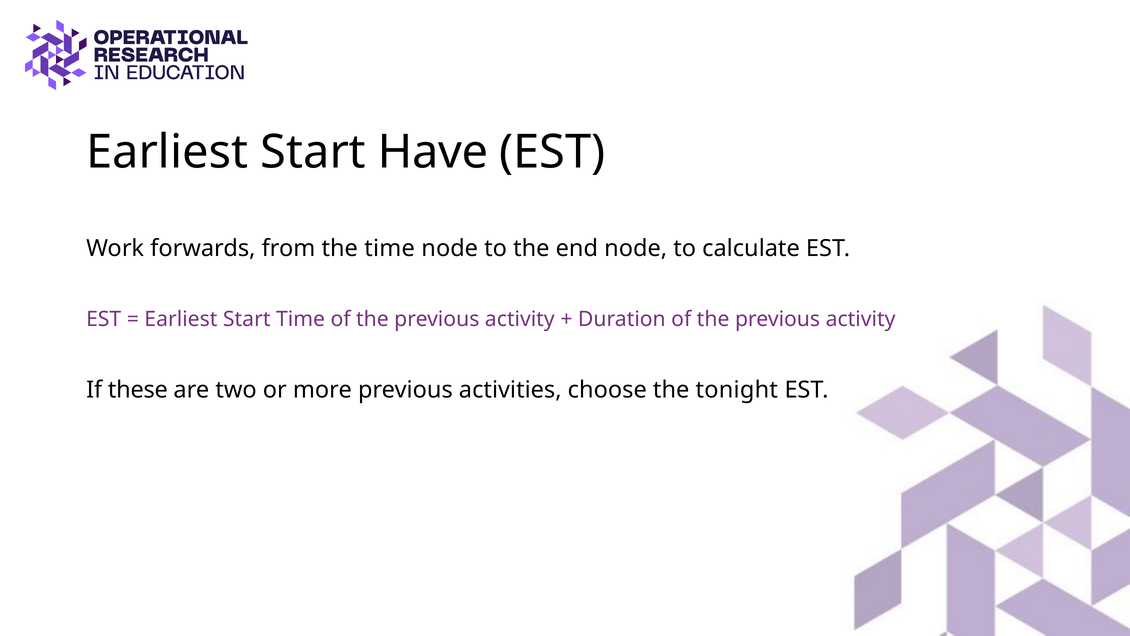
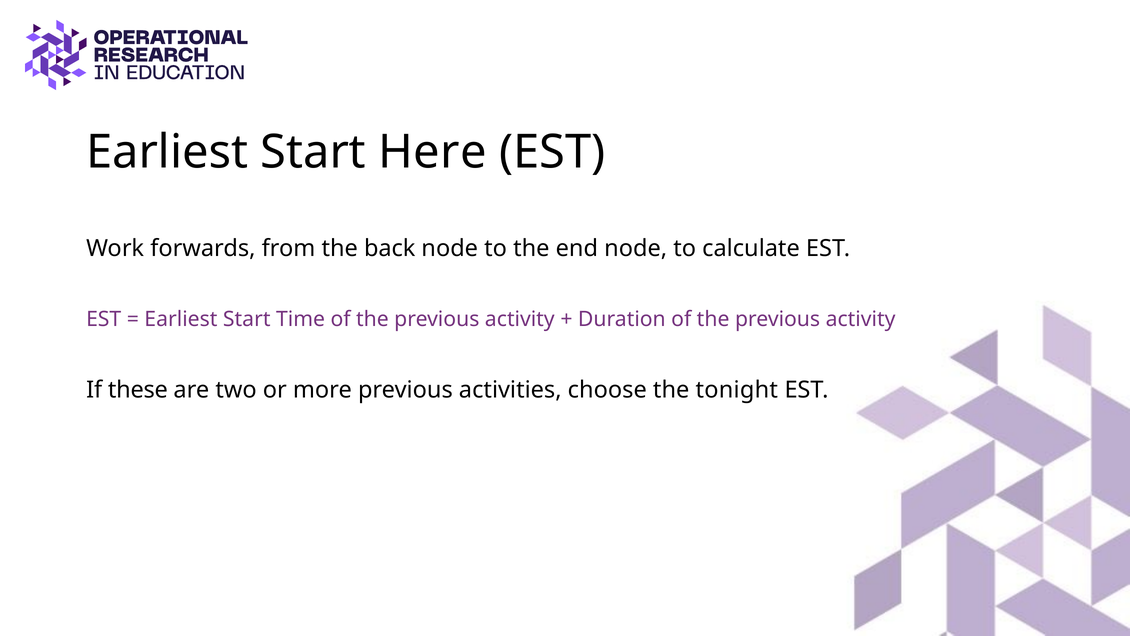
Have: Have -> Here
the time: time -> back
